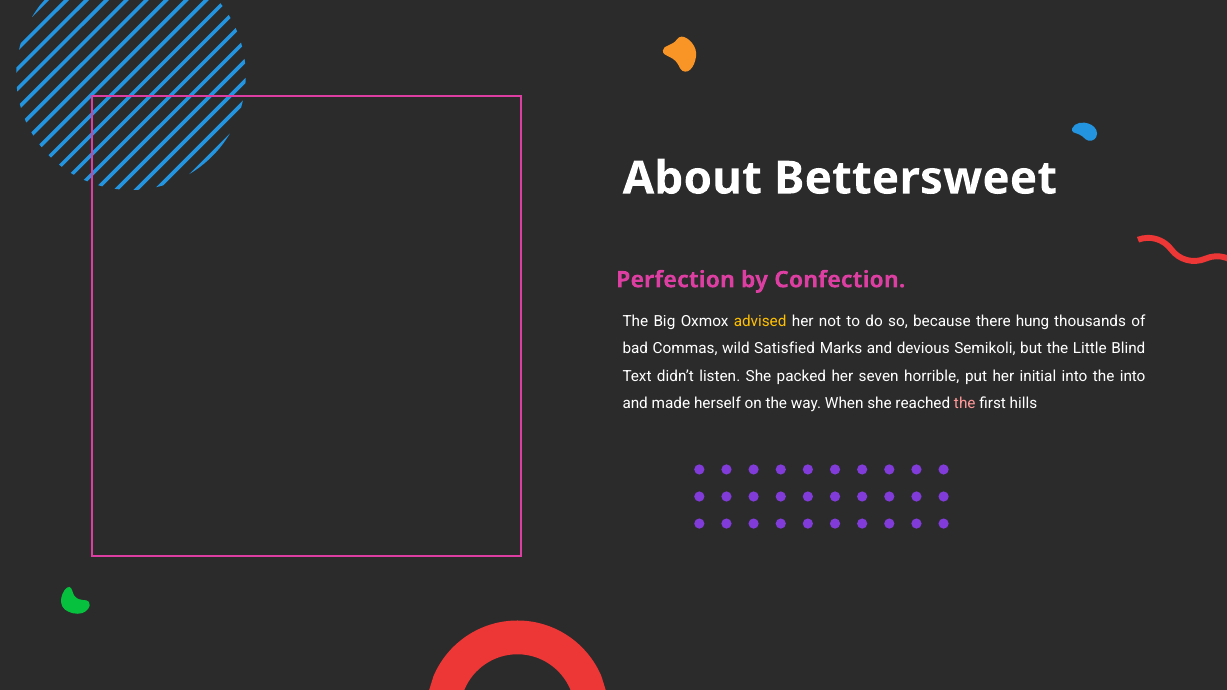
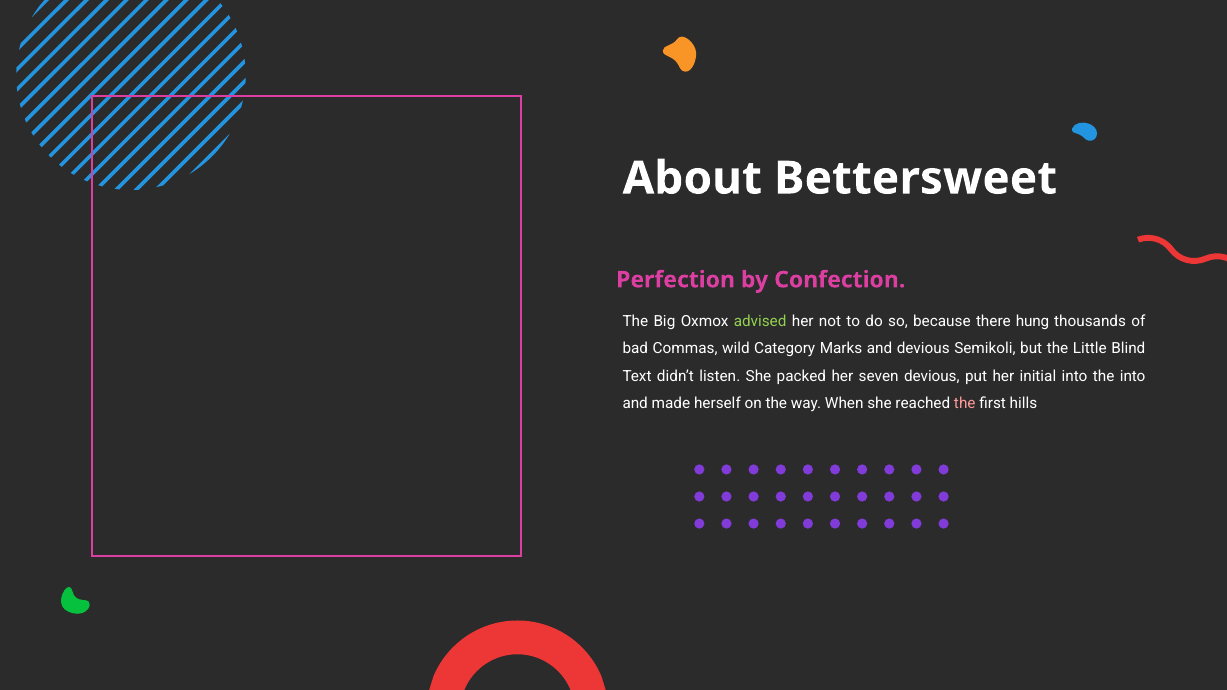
advised colour: yellow -> light green
Satisfied: Satisfied -> Category
seven horrible: horrible -> devious
